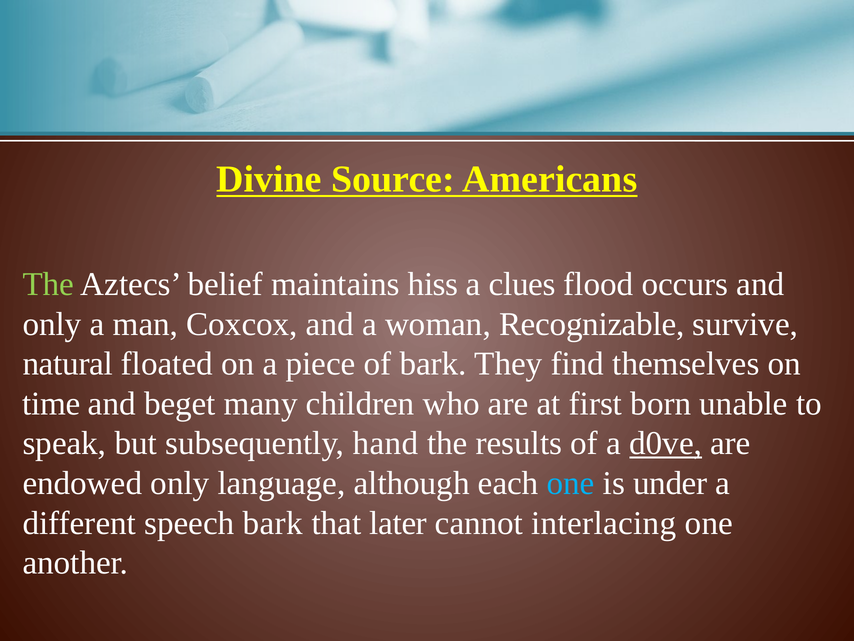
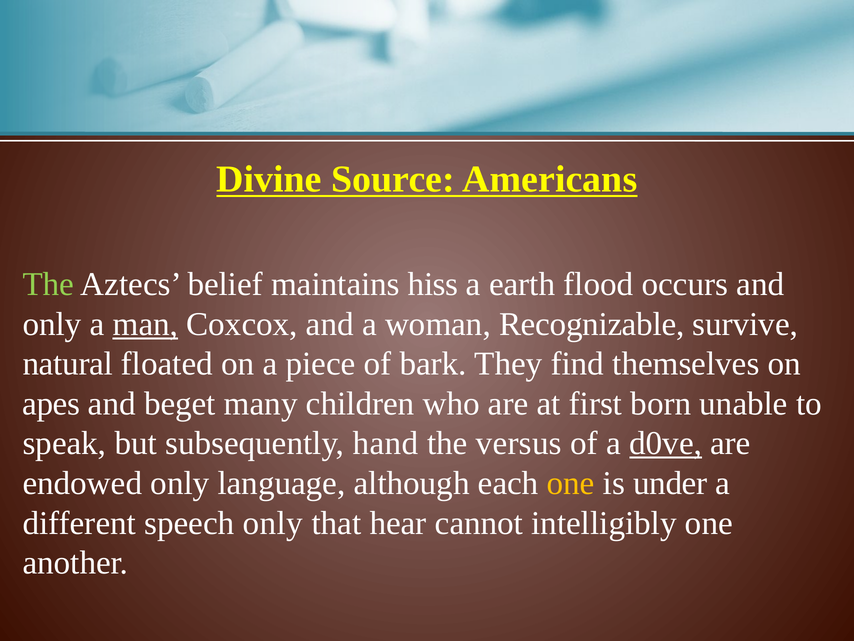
clues: clues -> earth
man underline: none -> present
time: time -> apes
results: results -> versus
one at (571, 483) colour: light blue -> yellow
speech bark: bark -> only
later: later -> hear
interlacing: interlacing -> intelligibly
